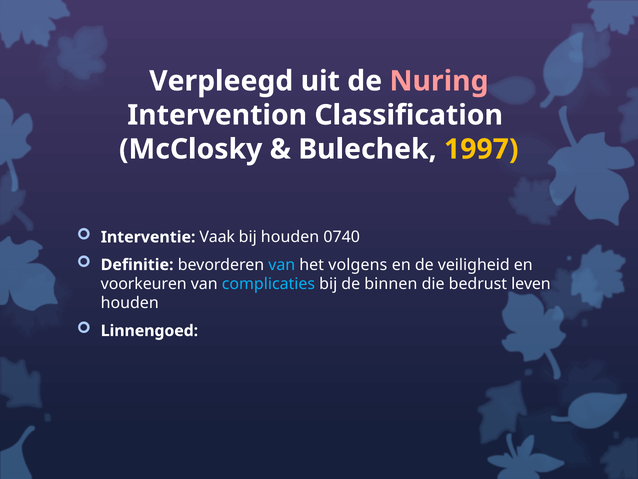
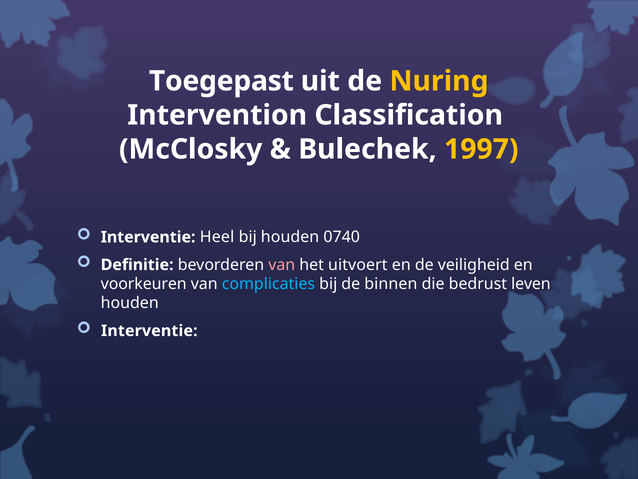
Verpleegd: Verpleegd -> Toegepast
Nuring colour: pink -> yellow
Vaak: Vaak -> Heel
van at (282, 265) colour: light blue -> pink
volgens: volgens -> uitvoert
Linnengoed at (149, 330): Linnengoed -> Interventie
